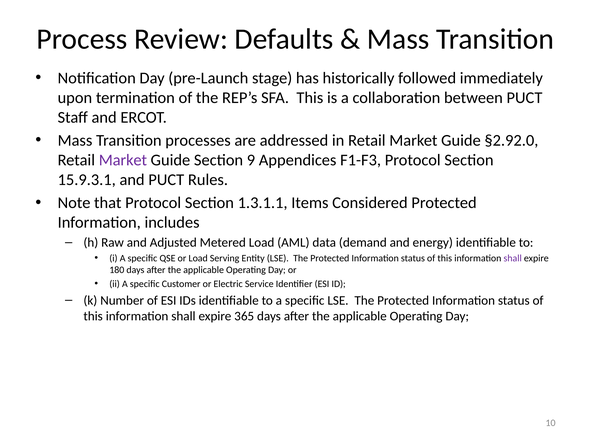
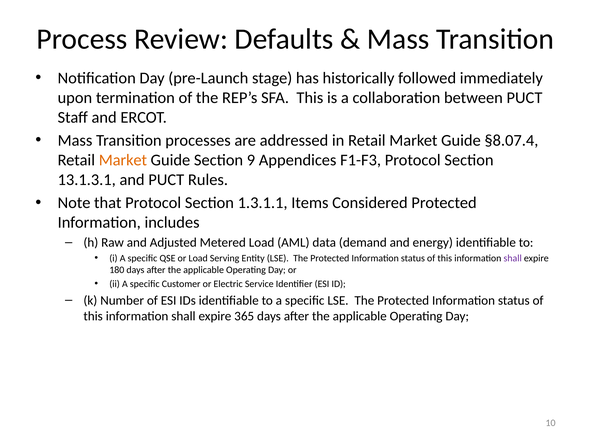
§2.92.0: §2.92.0 -> §8.07.4
Market at (123, 160) colour: purple -> orange
15.9.3.1: 15.9.3.1 -> 13.1.3.1
